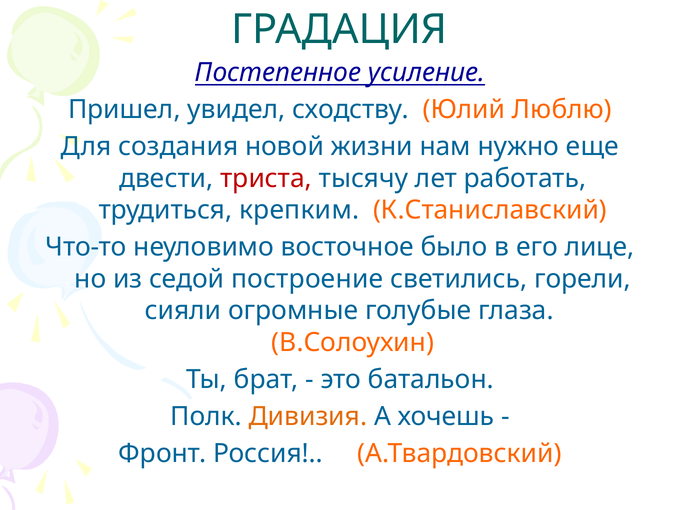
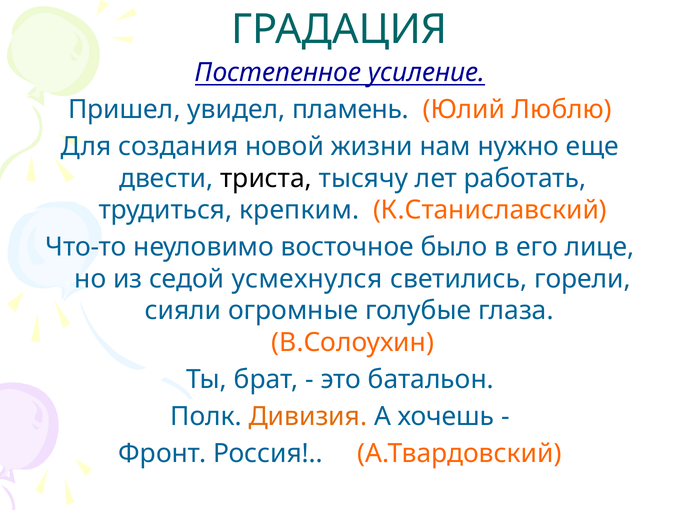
сходству: сходству -> пламень
триста colour: red -> black
построение: построение -> усмехнулся
